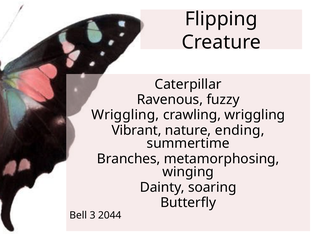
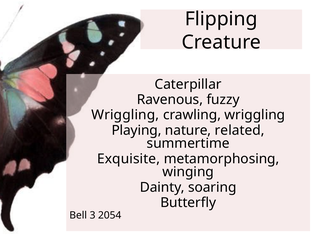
Vibrant: Vibrant -> Playing
ending: ending -> related
Branches: Branches -> Exquisite
2044: 2044 -> 2054
